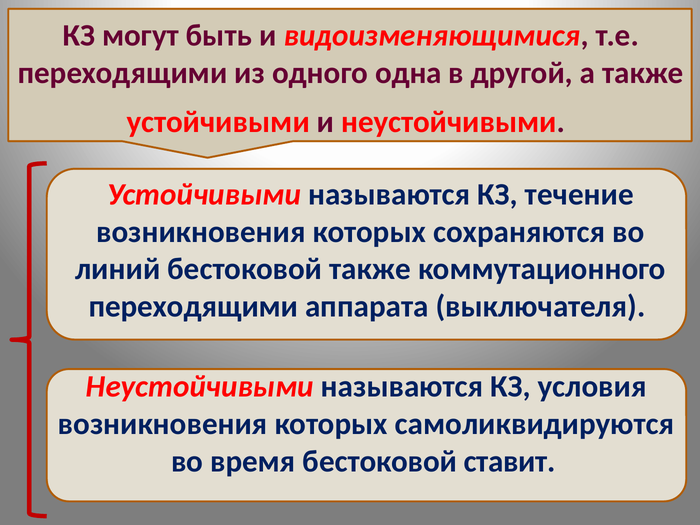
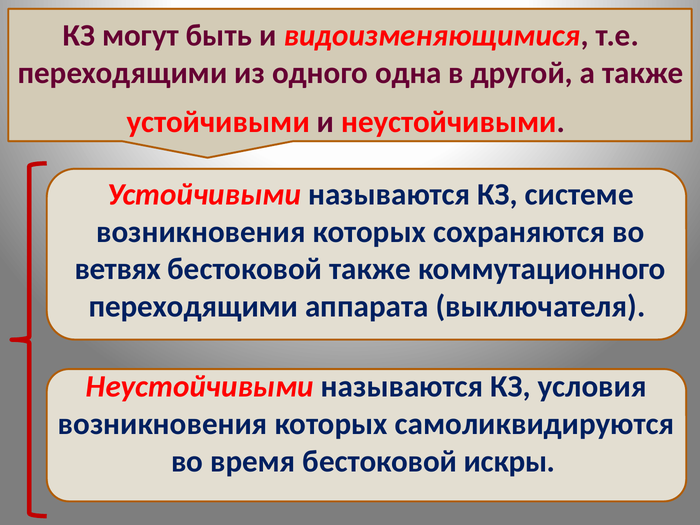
течение: течение -> системе
линий: линий -> ветвях
ставит: ставит -> искры
